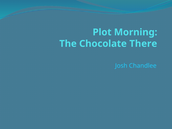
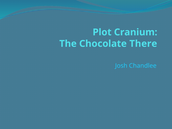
Morning: Morning -> Cranium
